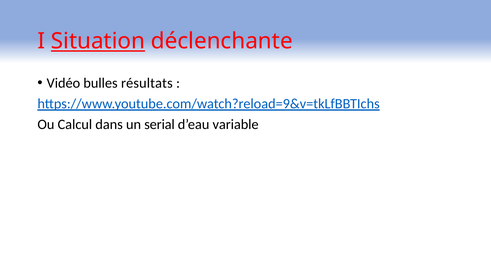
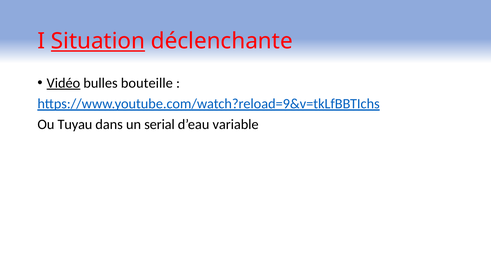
Vidéo underline: none -> present
résultats: résultats -> bouteille
Calcul: Calcul -> Tuyau
